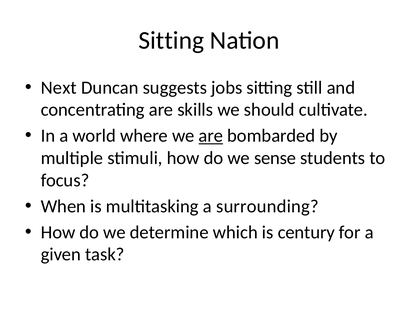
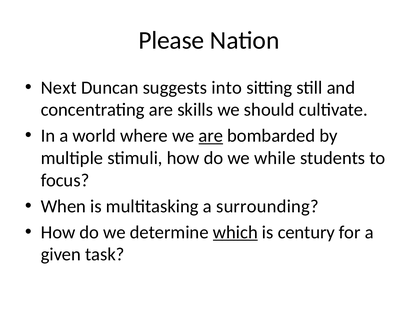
Sitting at (171, 40): Sitting -> Please
jobs: jobs -> into
sense: sense -> while
which underline: none -> present
